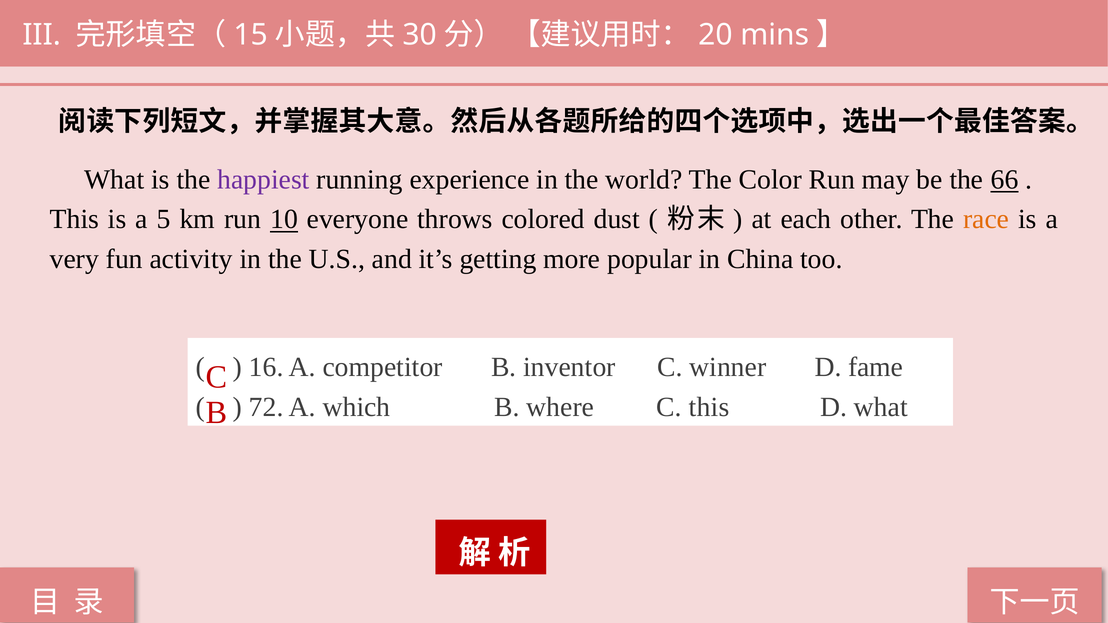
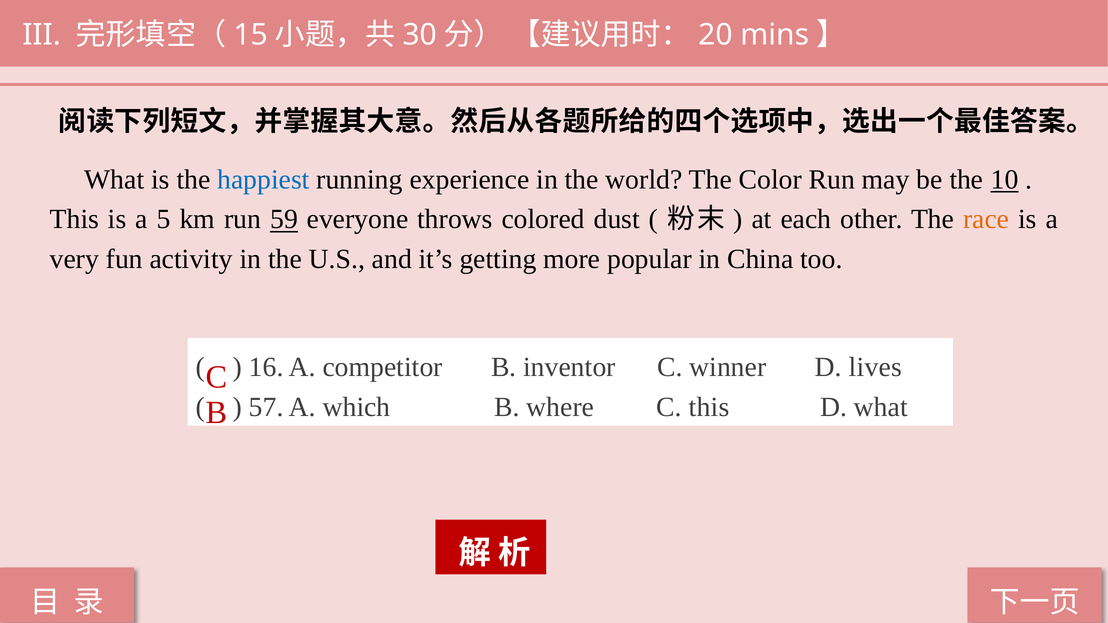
happiest colour: purple -> blue
66: 66 -> 10
10: 10 -> 59
fame: fame -> lives
72: 72 -> 57
